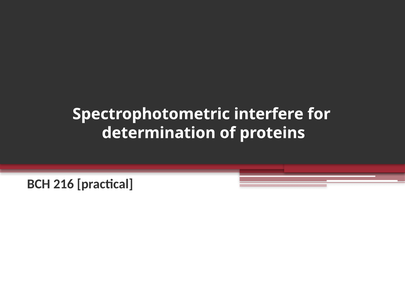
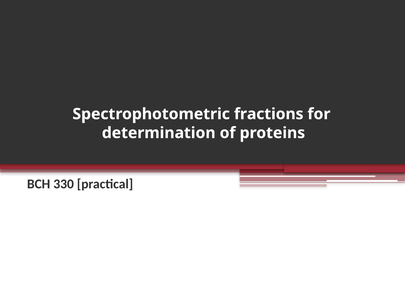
interfere: interfere -> fractions
216: 216 -> 330
